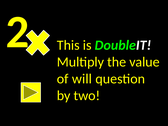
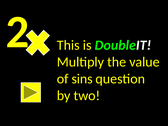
will: will -> sins
